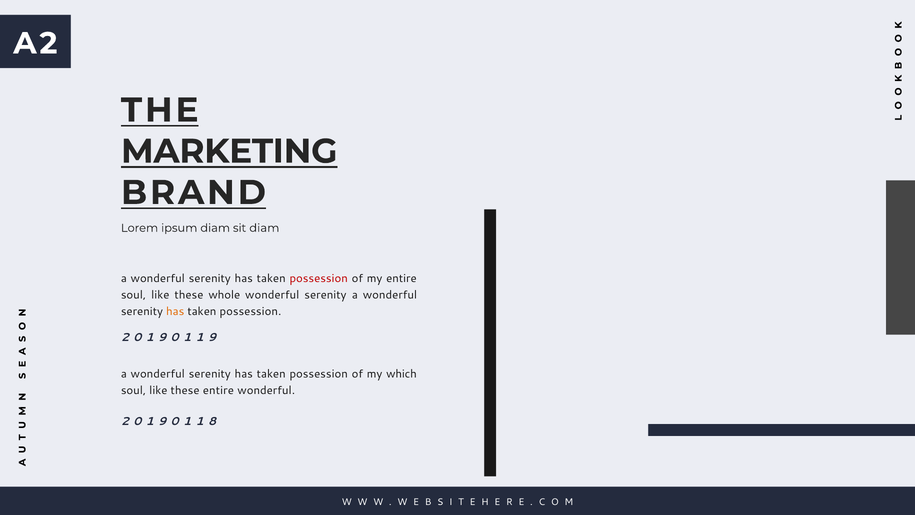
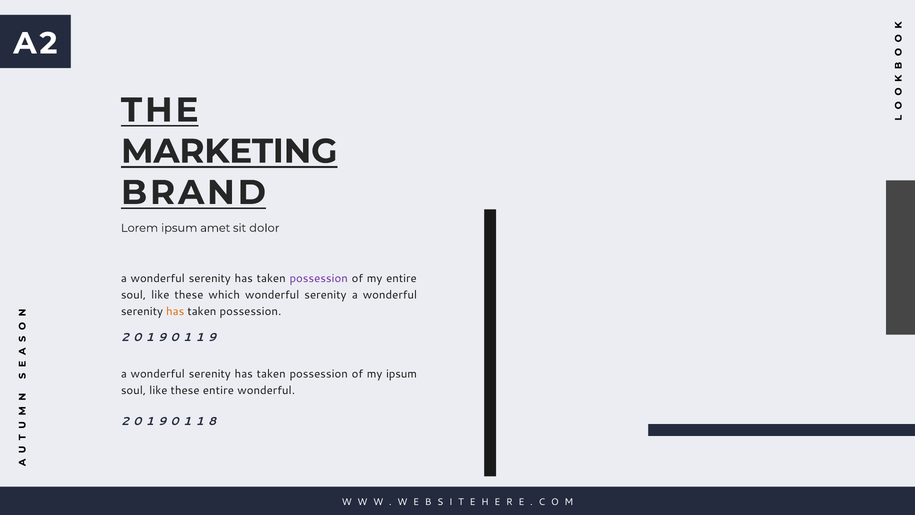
ipsum diam: diam -> amet
sit diam: diam -> dolor
possession at (319, 278) colour: red -> purple
whole: whole -> which
my which: which -> ipsum
